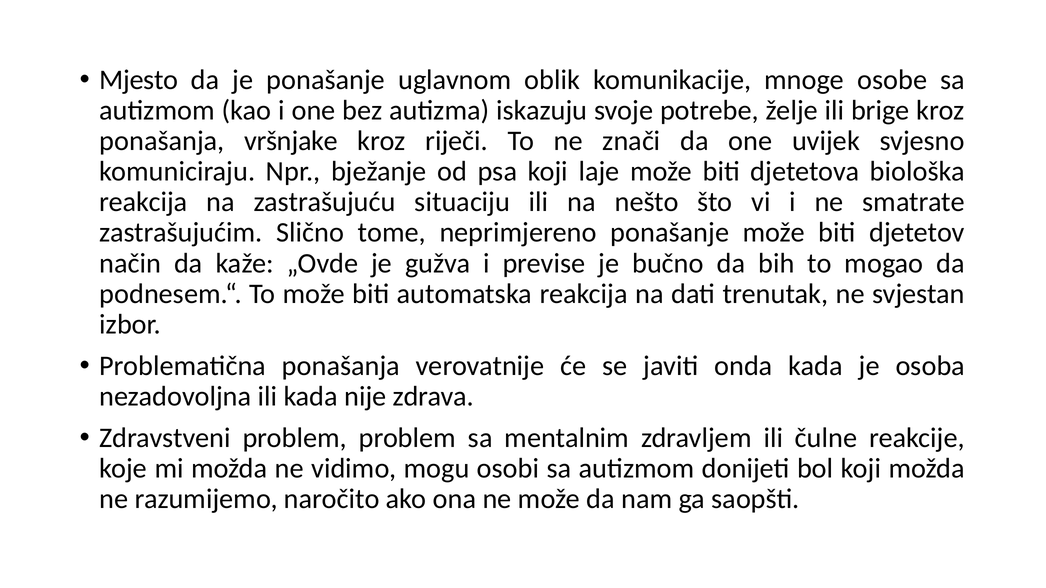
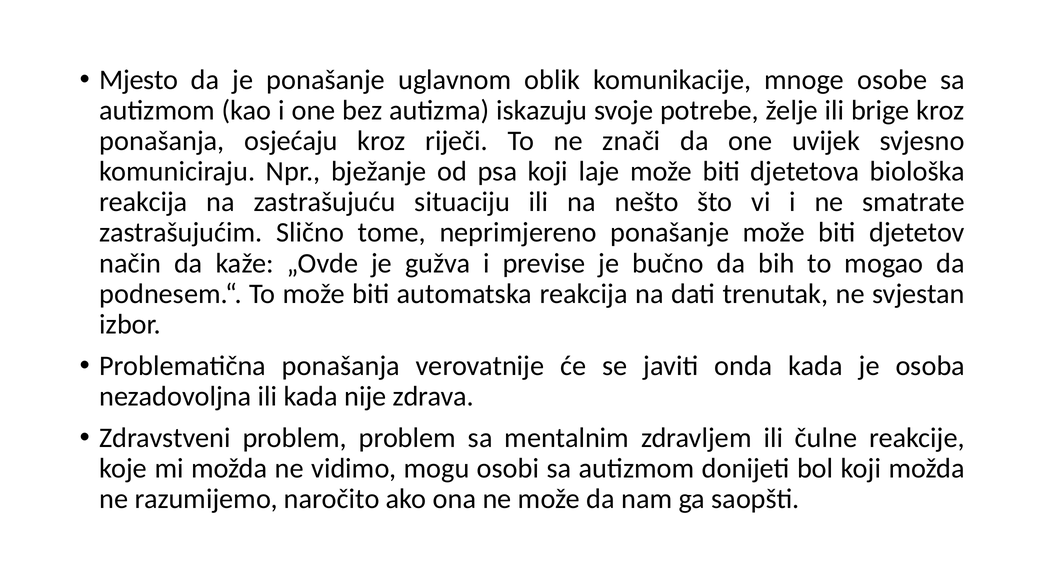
vršnjake: vršnjake -> osjećaju
